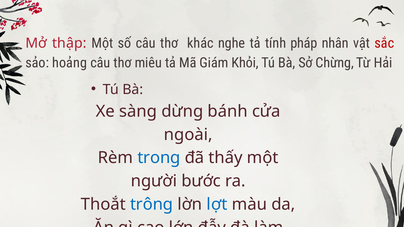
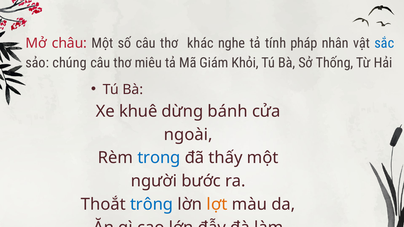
thập: thập -> châu
sắc colour: red -> blue
hoảng: hoảng -> chúng
Chừng: Chừng -> Thống
sàng: sàng -> khuê
lợt colour: blue -> orange
